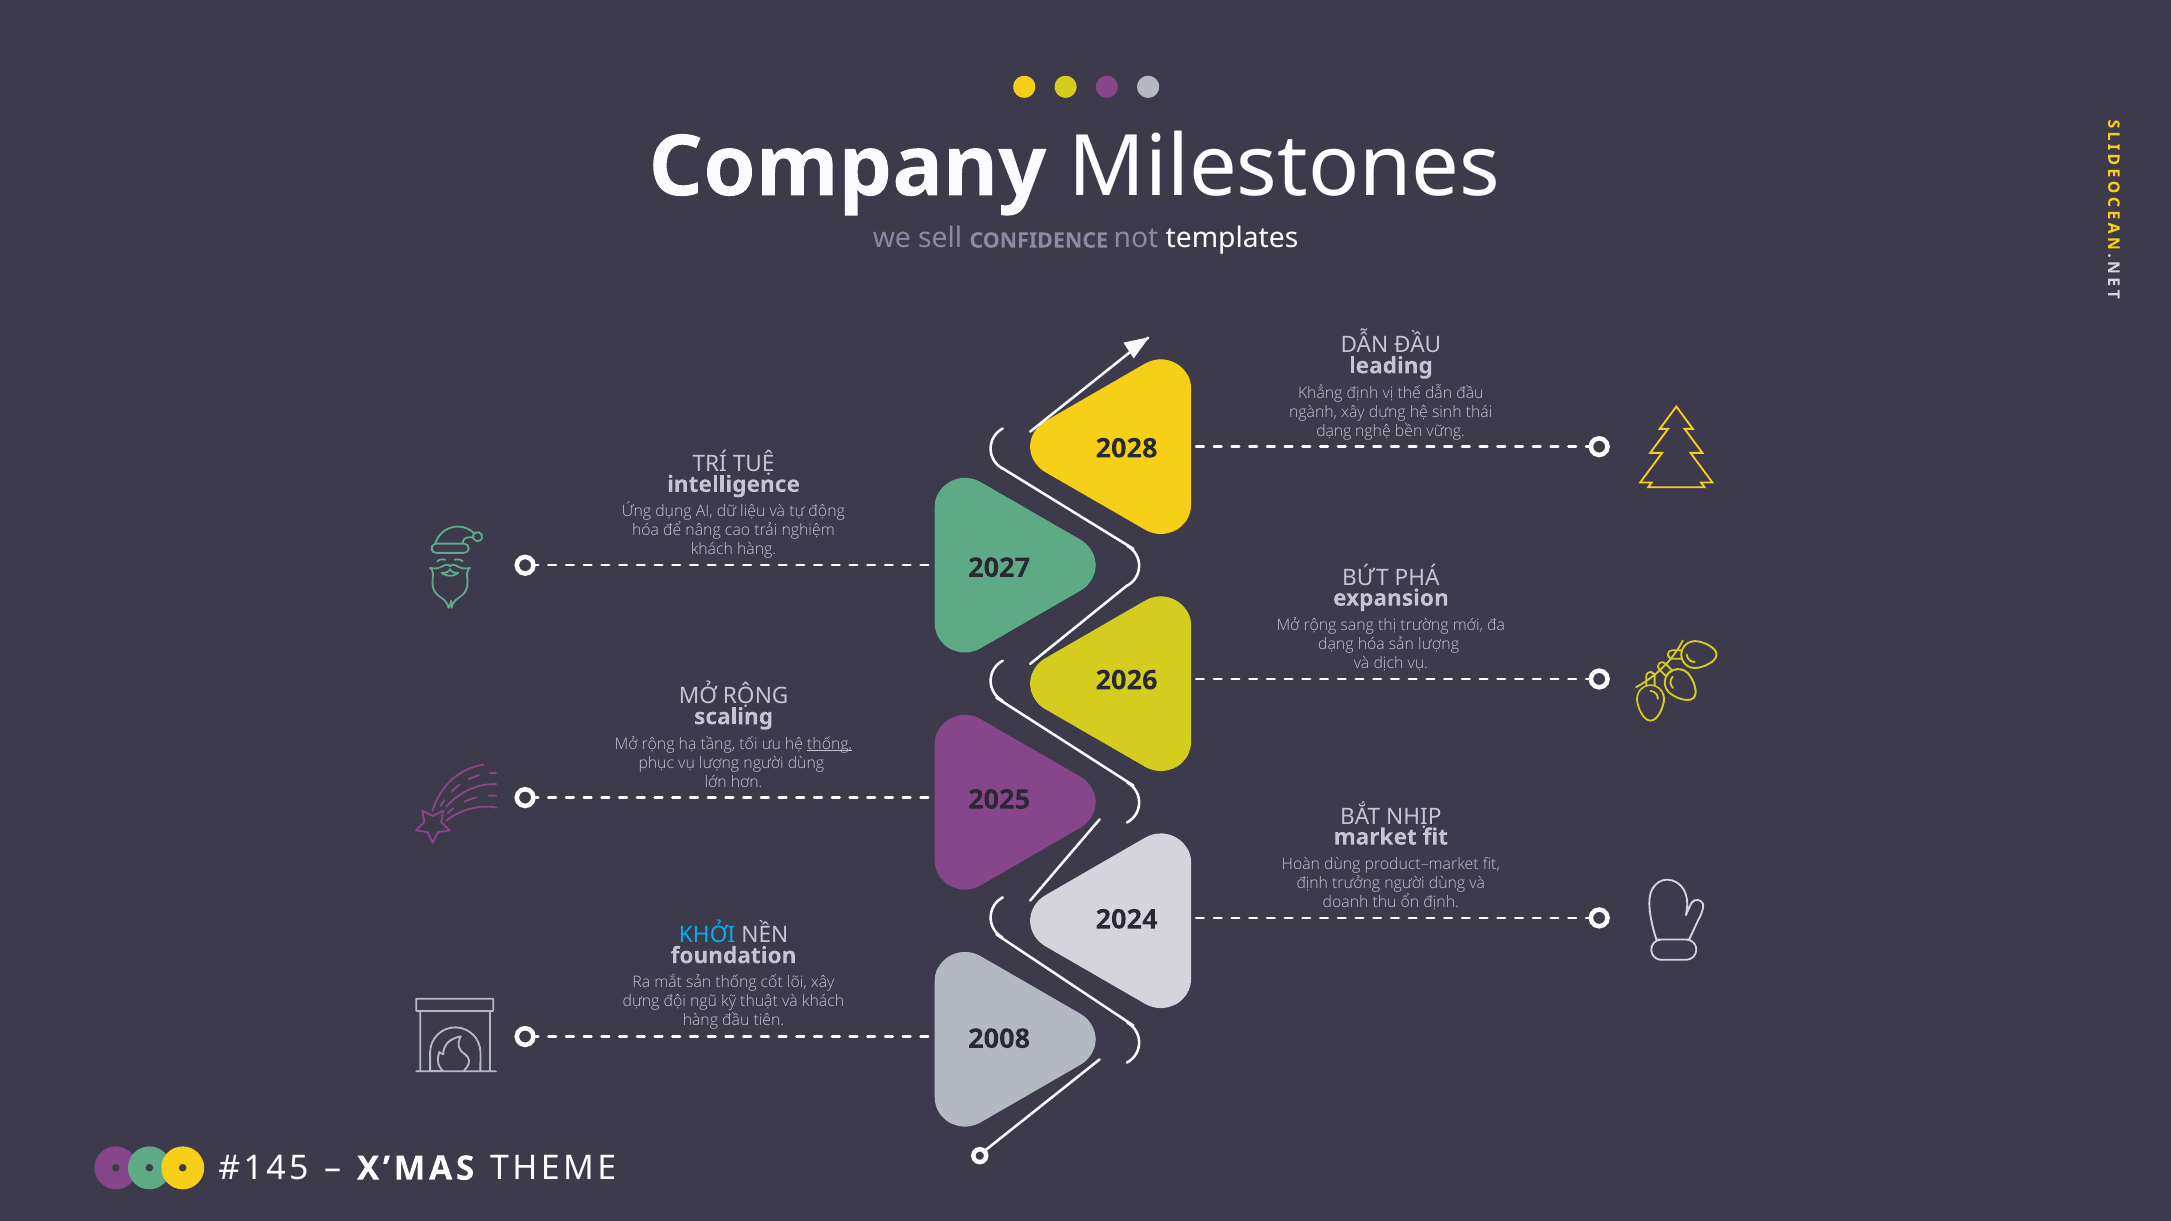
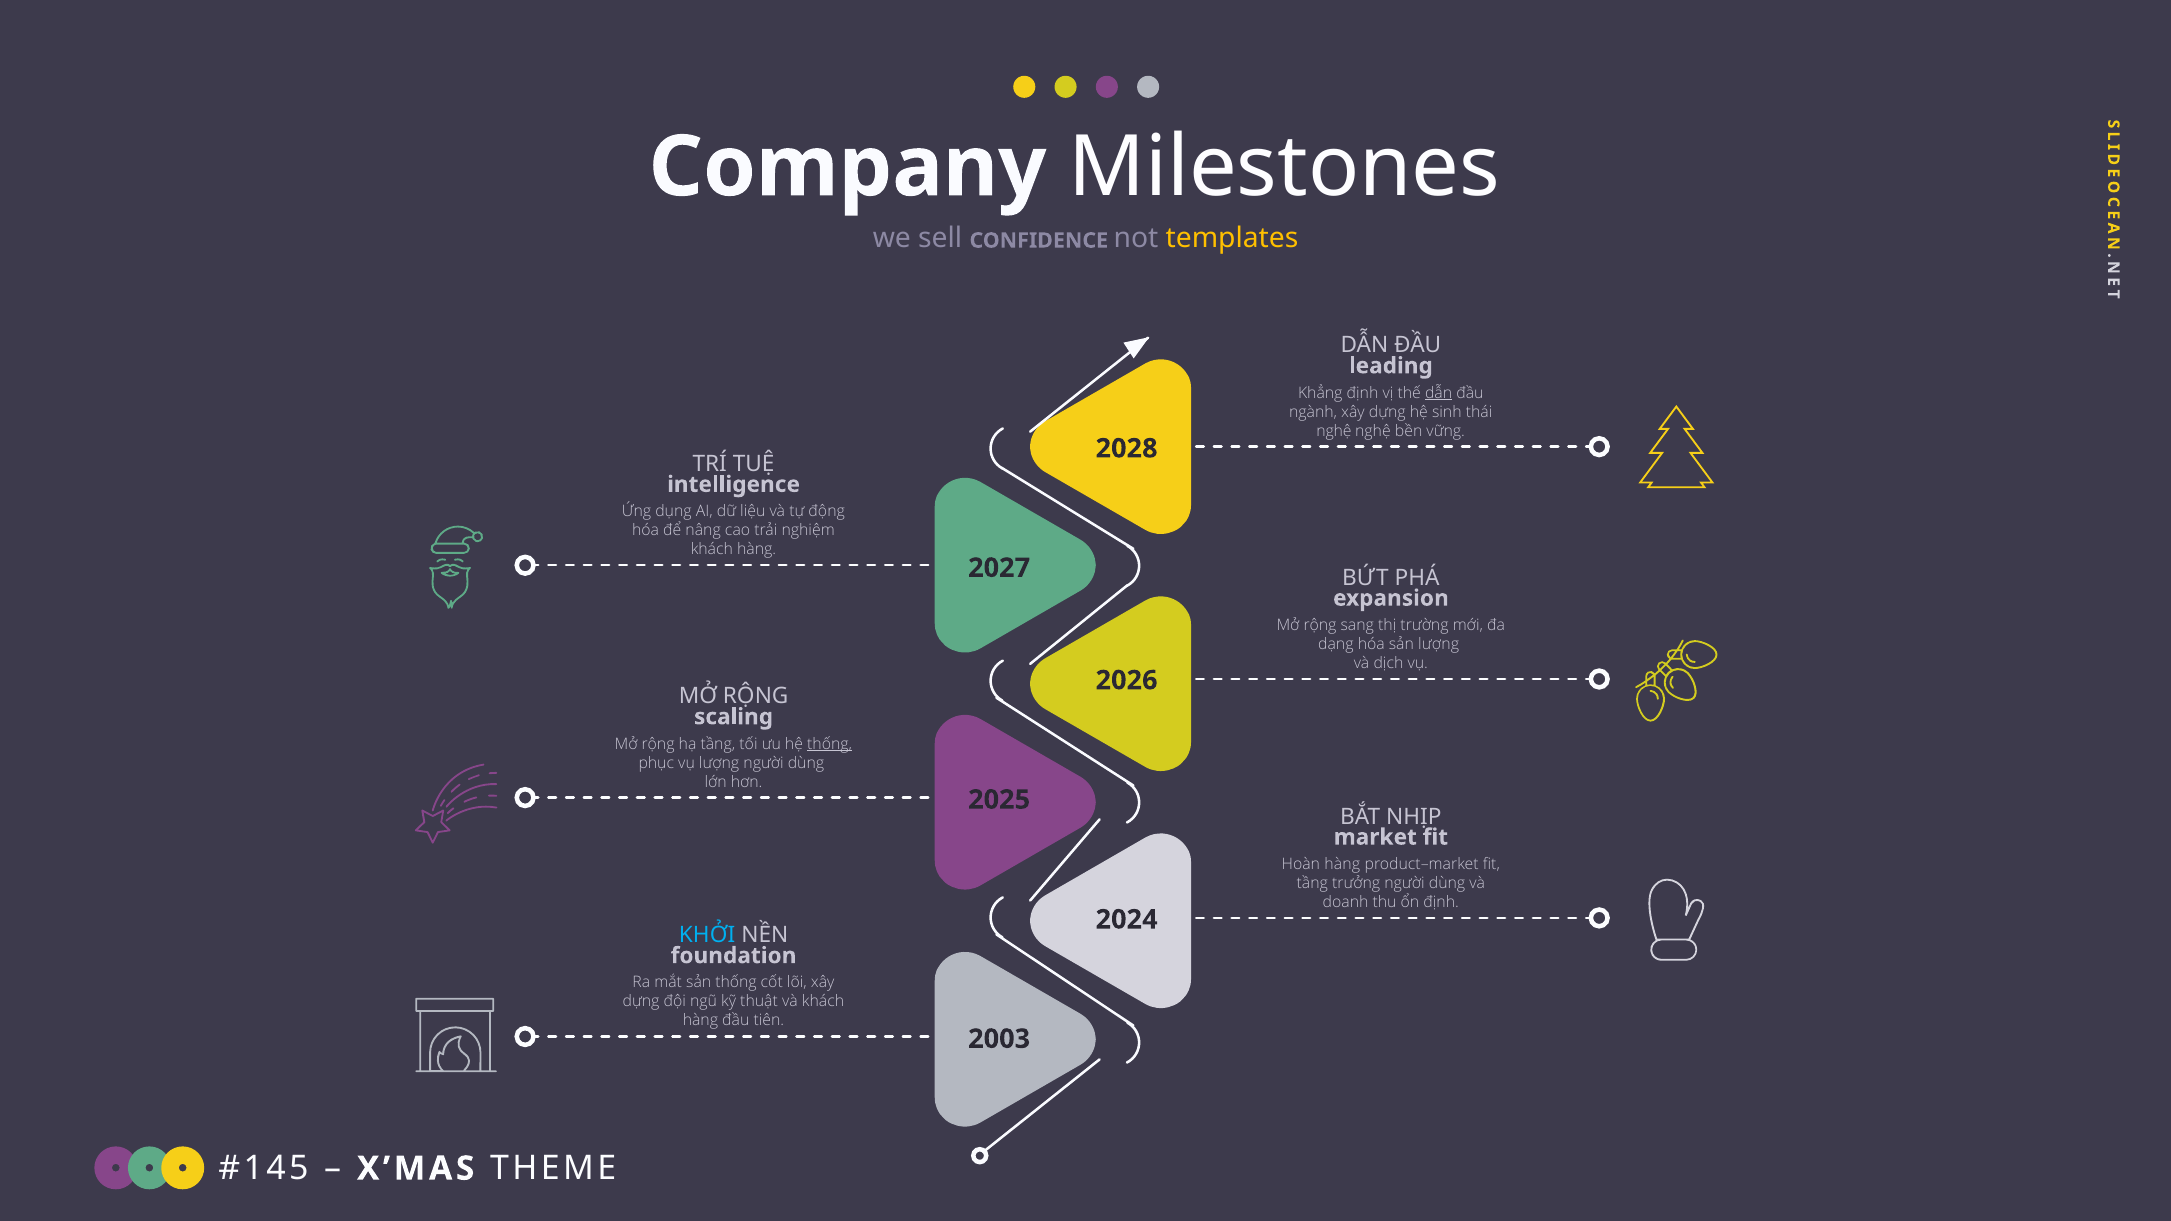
templates colour: white -> yellow
dẫn at (1439, 393) underline: none -> present
dạng at (1334, 431): dạng -> nghệ
Hoàn dùng: dùng -> hàng
định at (1312, 883): định -> tầng
2008: 2008 -> 2003
